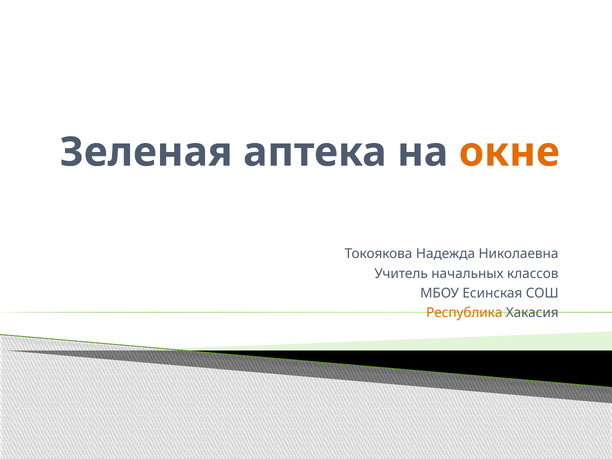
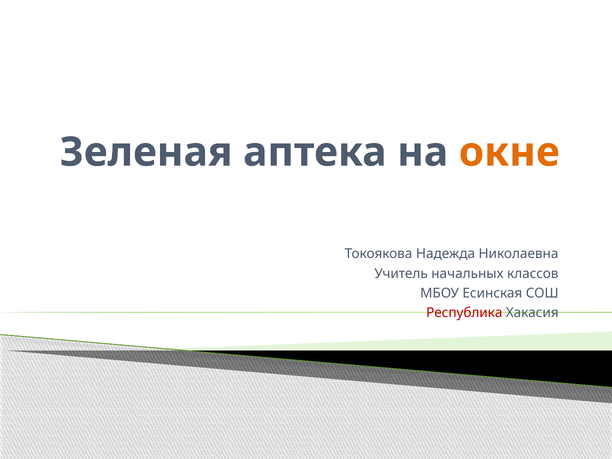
Республика colour: orange -> red
